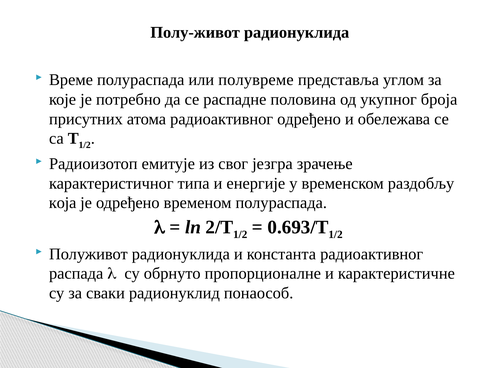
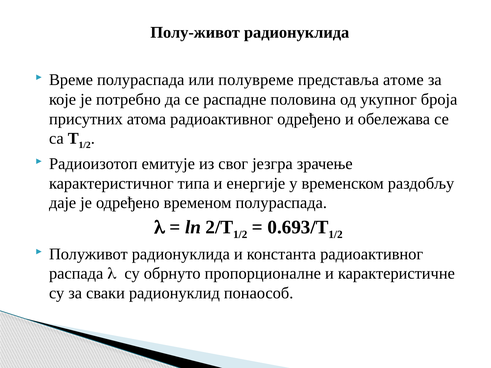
углом: углом -> атоме
која: која -> даје
